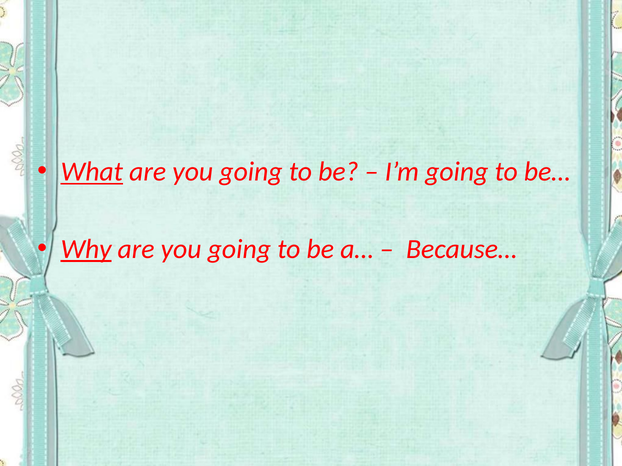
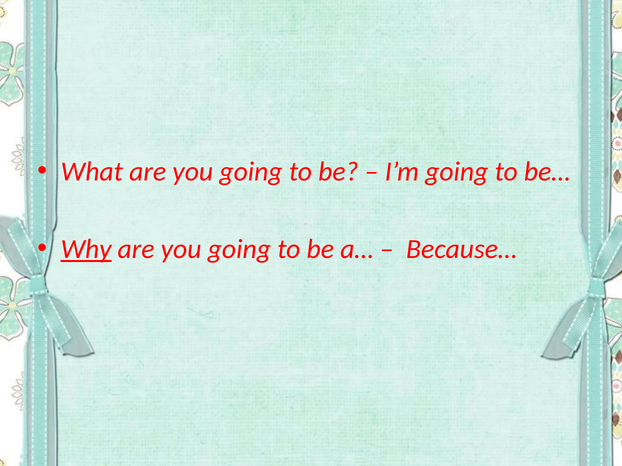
What underline: present -> none
